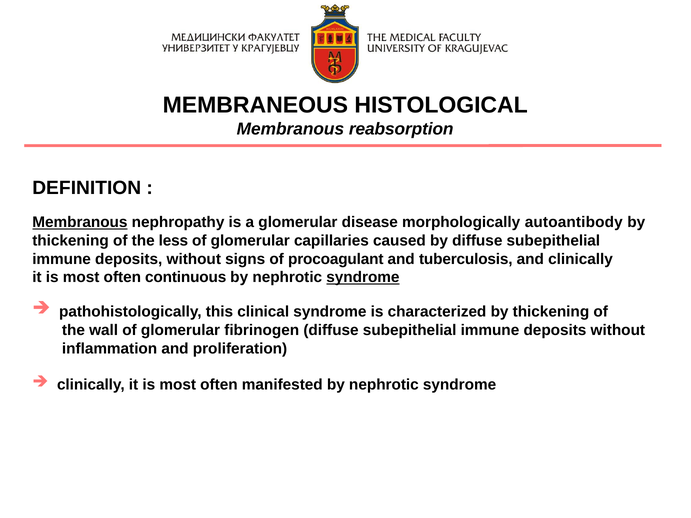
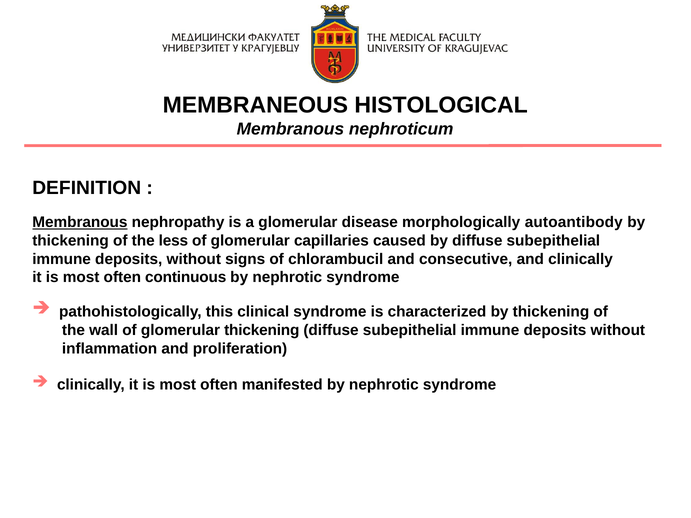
reabsorption: reabsorption -> nephroticum
procoagulant: procoagulant -> chlorambucil
tuberculosis: tuberculosis -> consecutive
syndrome at (363, 278) underline: present -> none
glomerular fibrinogen: fibrinogen -> thickening
